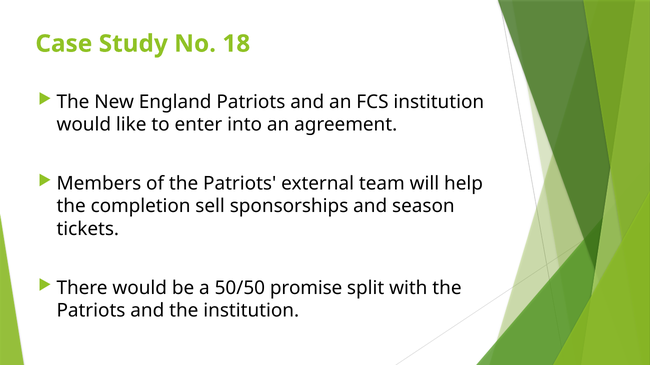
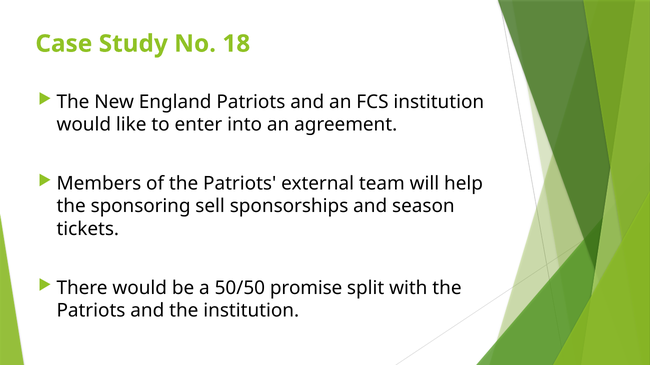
completion: completion -> sponsoring
